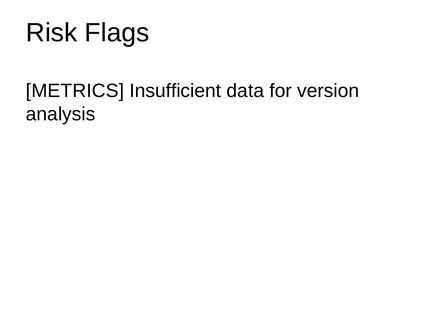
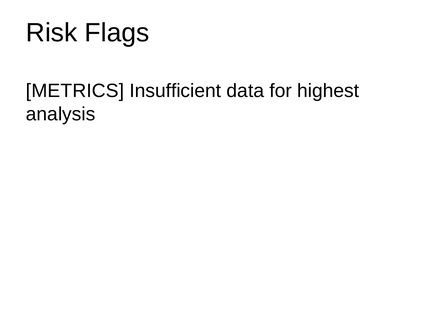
version: version -> highest
